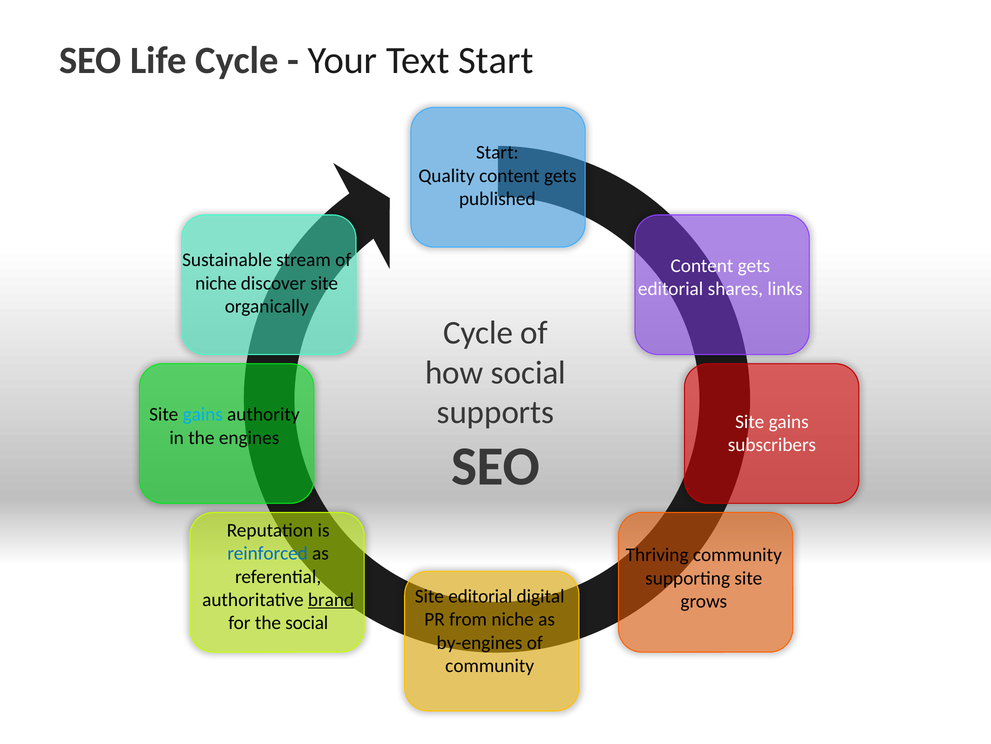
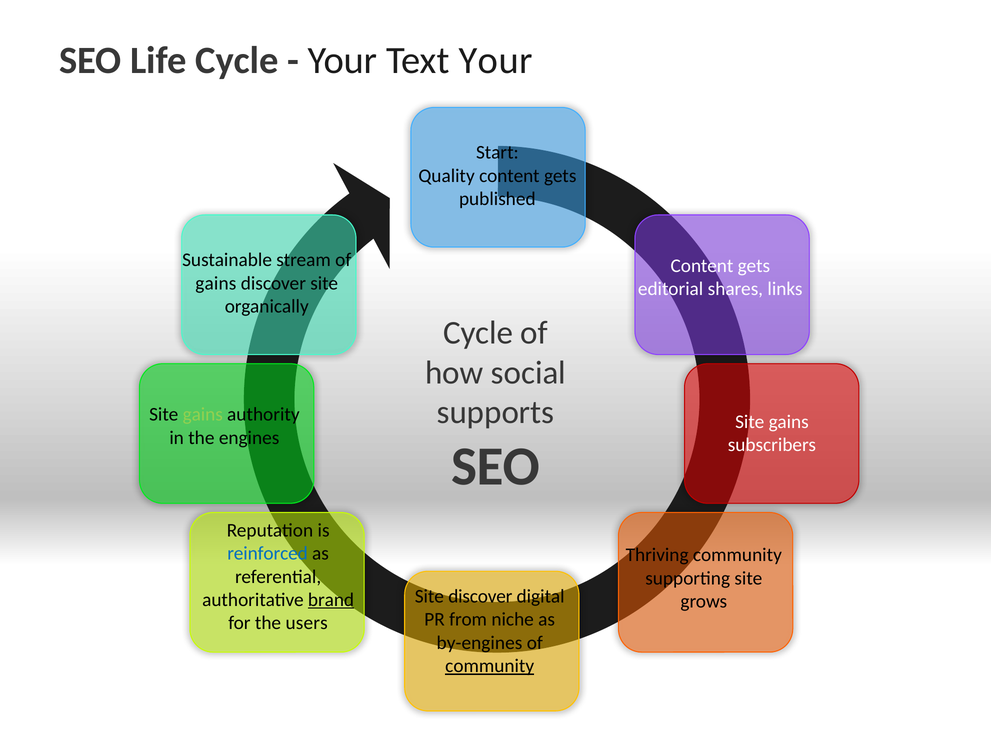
Text Start: Start -> Your
niche at (216, 283): niche -> gains
gains at (203, 414) colour: light blue -> light green
Site editorial: editorial -> discover
the social: social -> users
community at (490, 665) underline: none -> present
